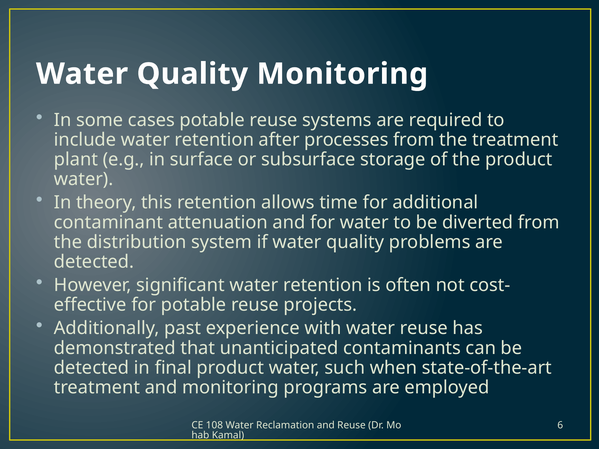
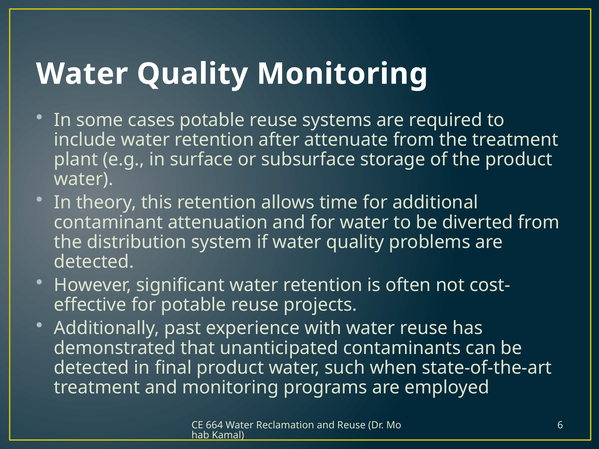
processes: processes -> attenuate
108: 108 -> 664
